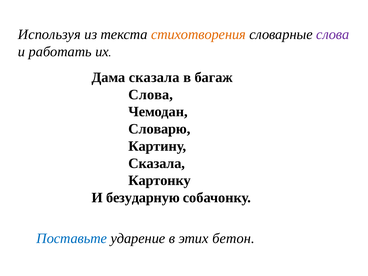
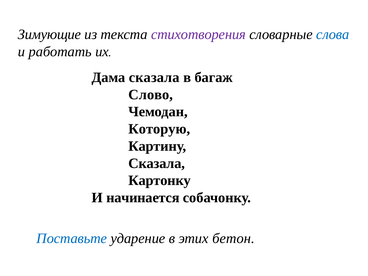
Используя: Используя -> Зимующие
стихотворения colour: orange -> purple
слова at (333, 34) colour: purple -> blue
Слова at (151, 95): Слова -> Слово
Словарю: Словарю -> Которую
безударную: безударную -> начинается
